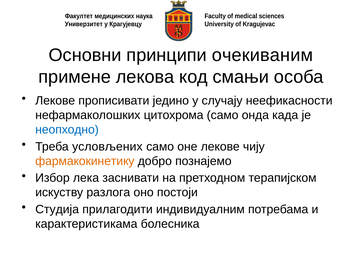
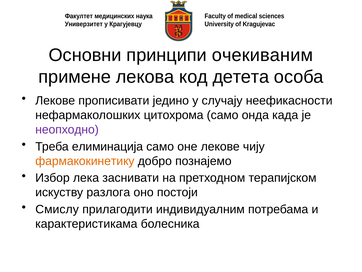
смањи: смањи -> детета
неопходно colour: blue -> purple
условљених: условљених -> елиминација
Студија: Студија -> Смислу
